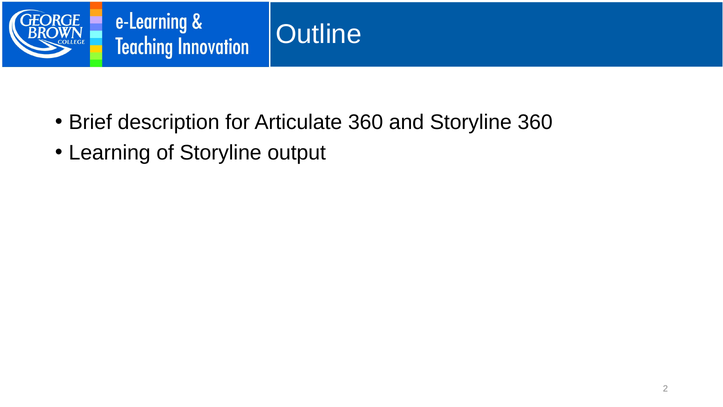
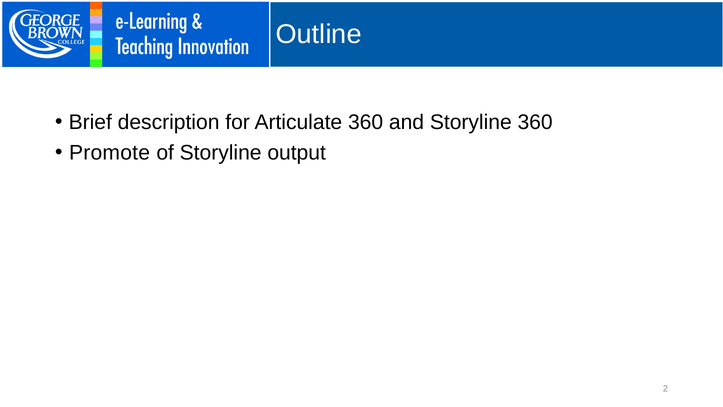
Learning: Learning -> Promote
